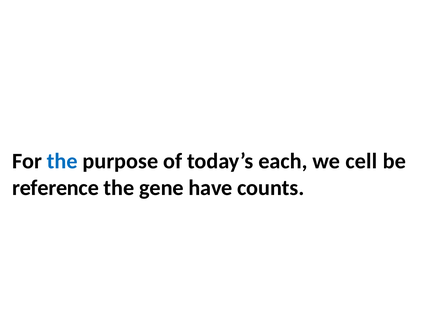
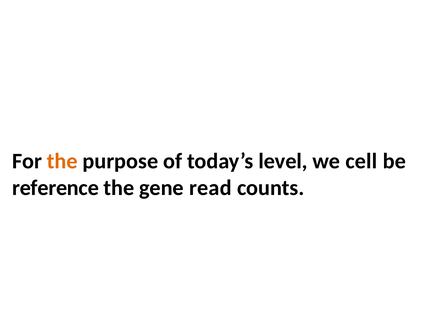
the at (62, 161) colour: blue -> orange
each: each -> level
have: have -> read
